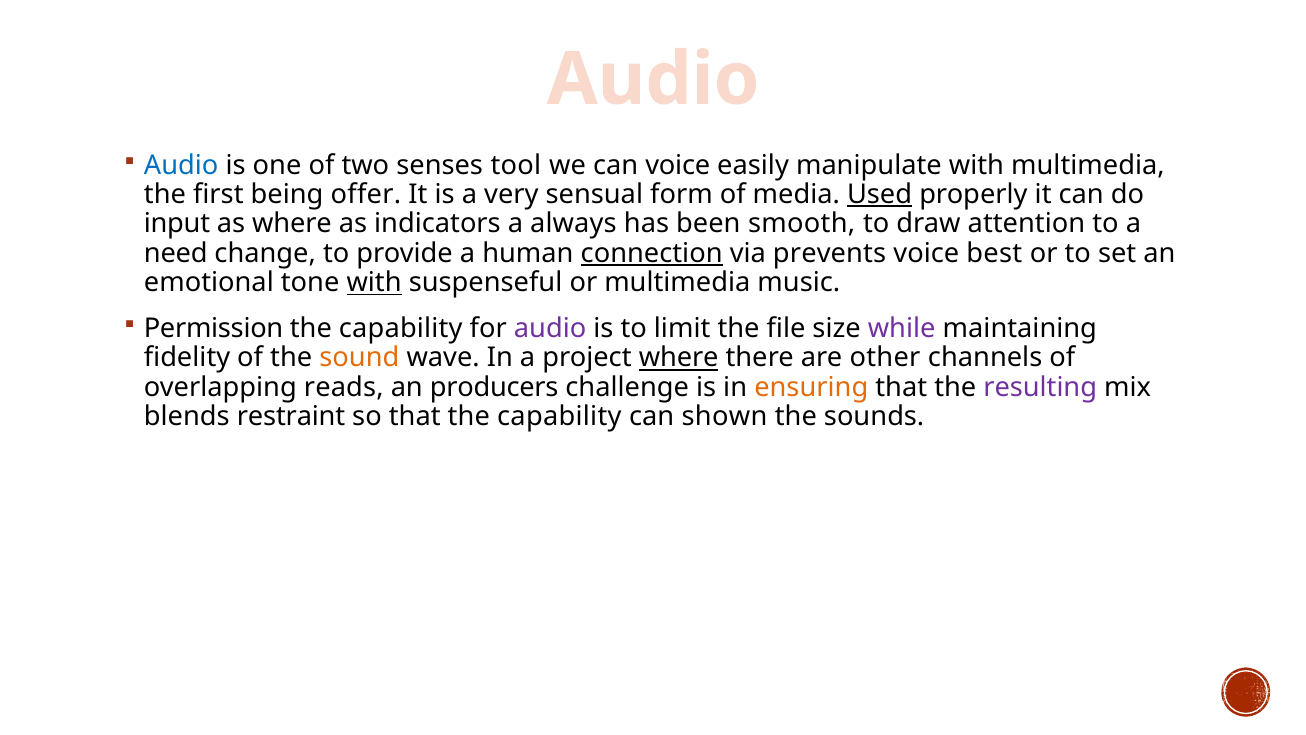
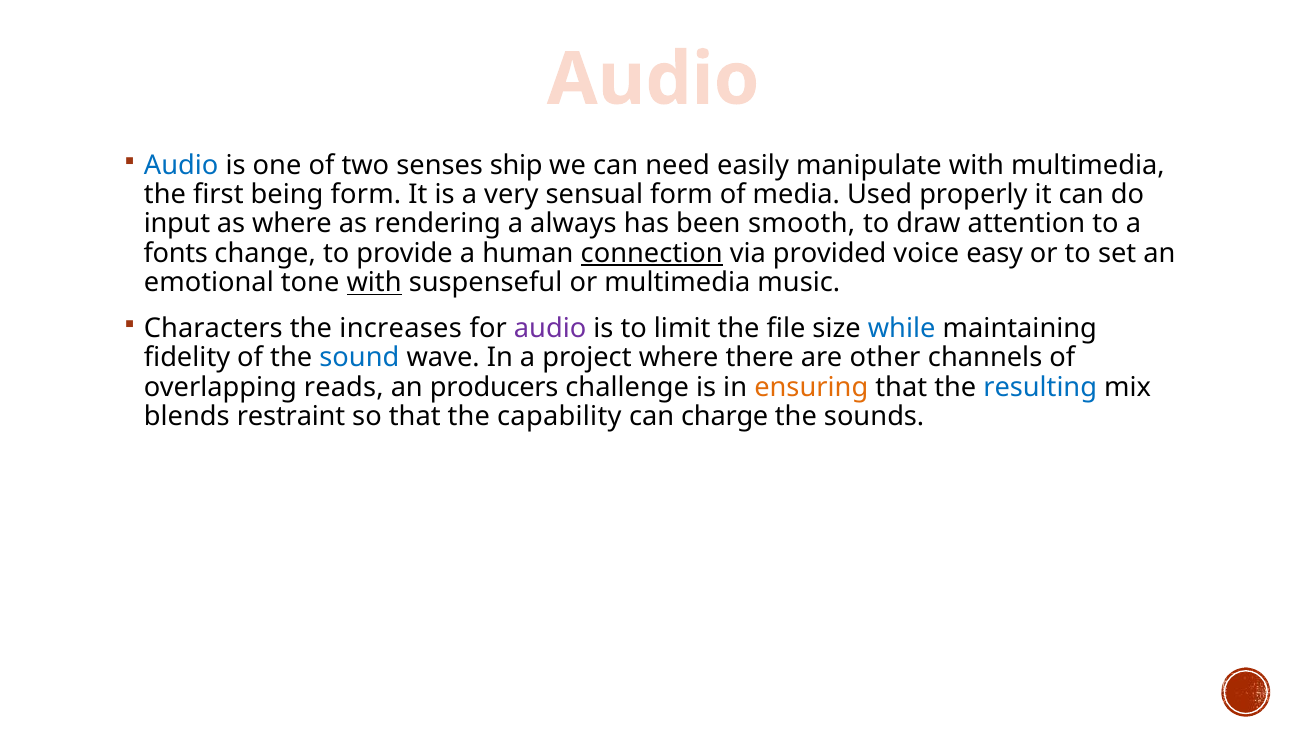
tool: tool -> ship
can voice: voice -> need
being offer: offer -> form
Used underline: present -> none
indicators: indicators -> rendering
need: need -> fonts
prevents: prevents -> provided
best: best -> easy
Permission: Permission -> Characters
capability at (401, 328): capability -> increases
while colour: purple -> blue
sound colour: orange -> blue
where at (679, 358) underline: present -> none
resulting colour: purple -> blue
shown: shown -> charge
